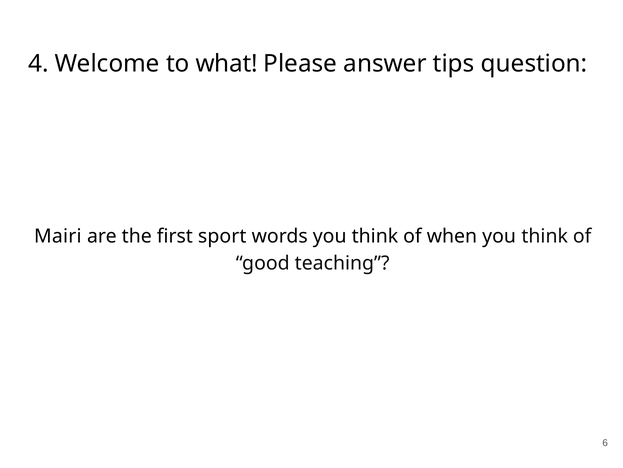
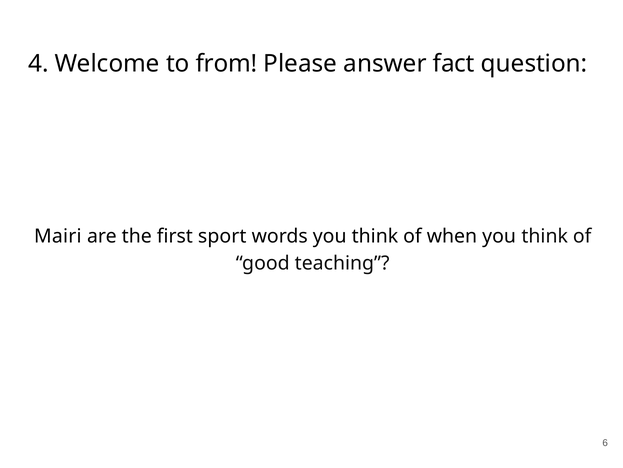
what: what -> from
tips: tips -> fact
